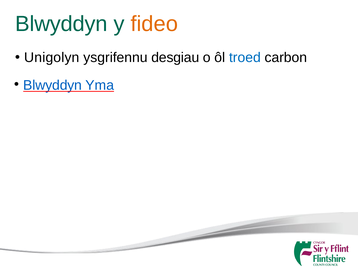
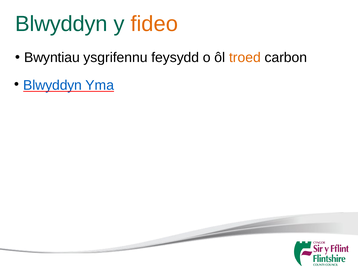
Unigolyn: Unigolyn -> Bwyntiau
desgiau: desgiau -> feysydd
troed colour: blue -> orange
